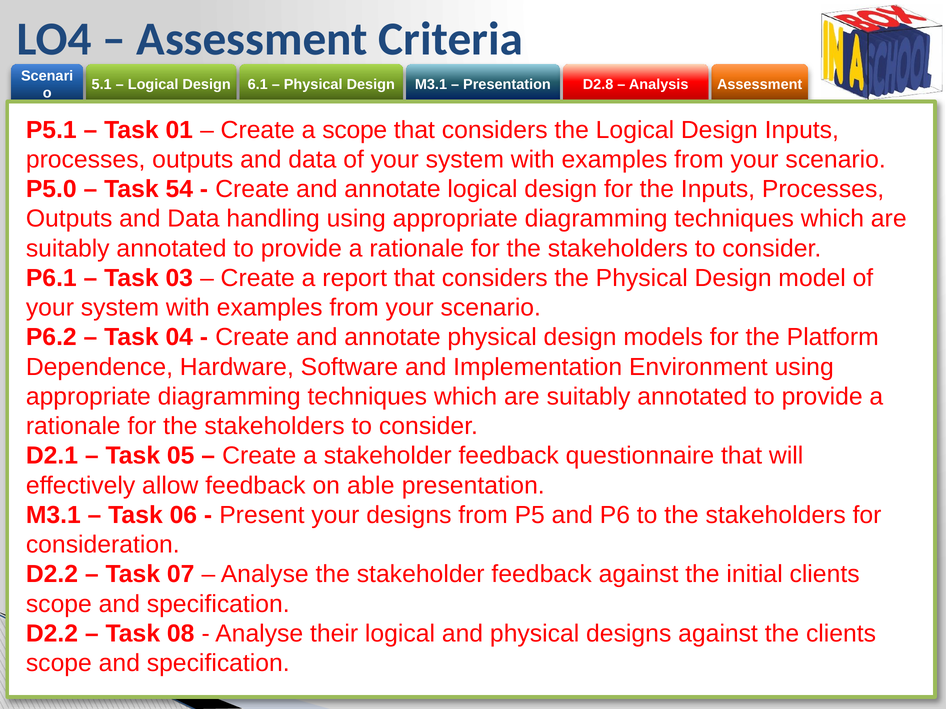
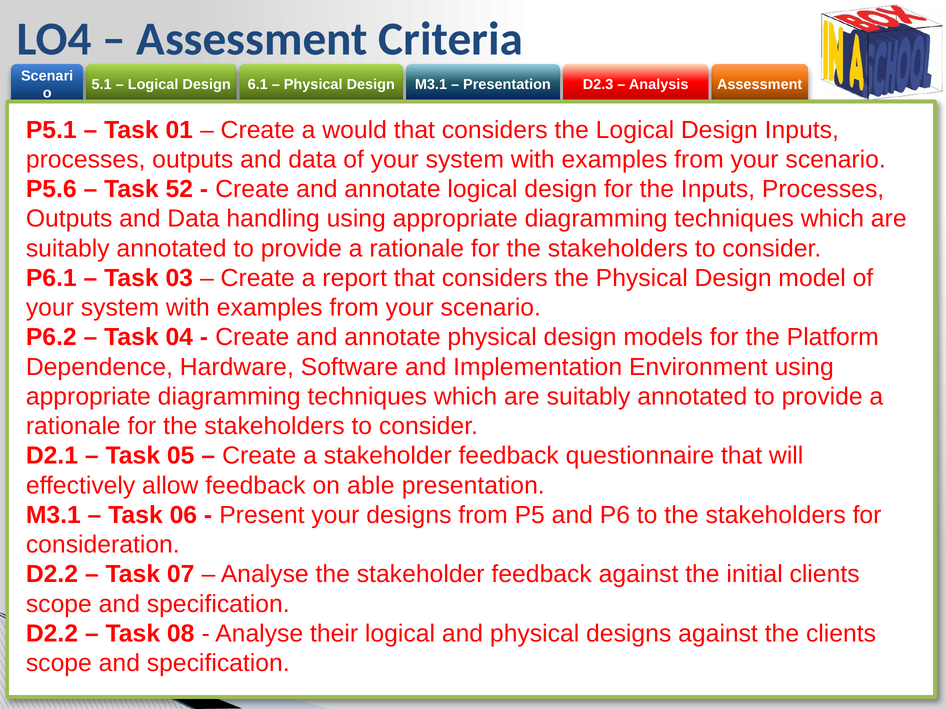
D2.8: D2.8 -> D2.3
a scope: scope -> would
P5.0: P5.0 -> P5.6
54: 54 -> 52
